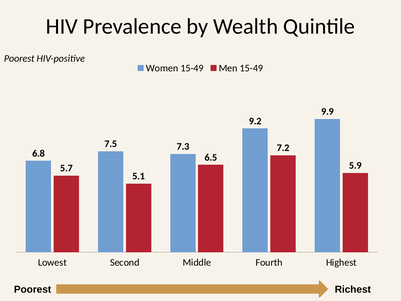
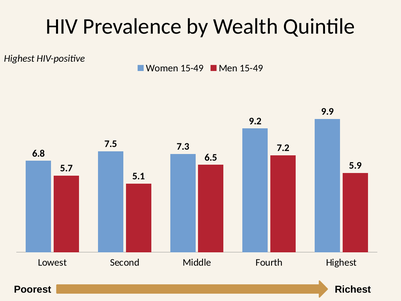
Poorest at (19, 58): Poorest -> Highest
